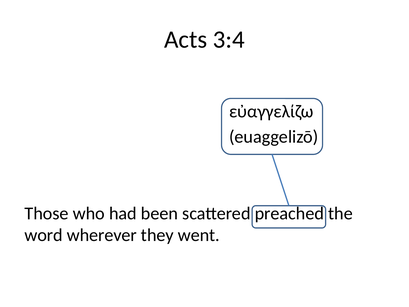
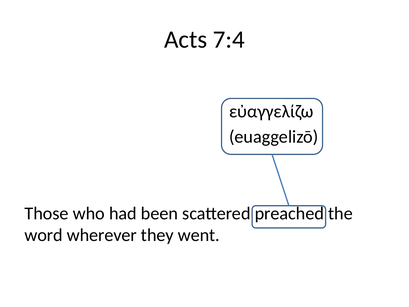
3:4: 3:4 -> 7:4
